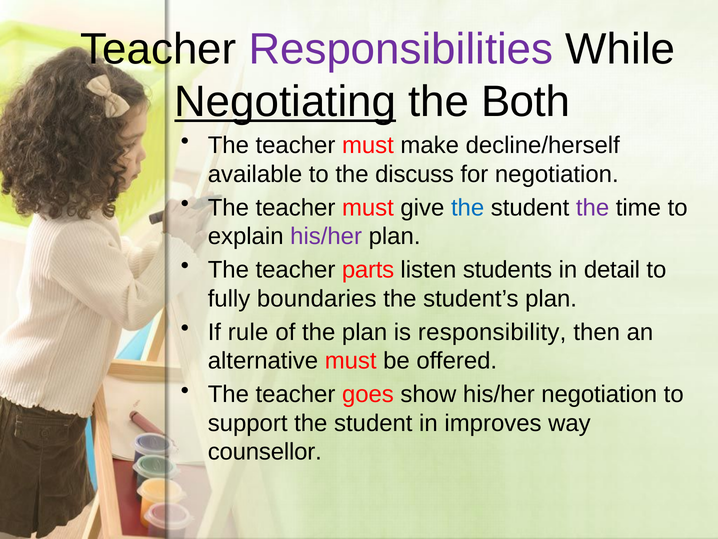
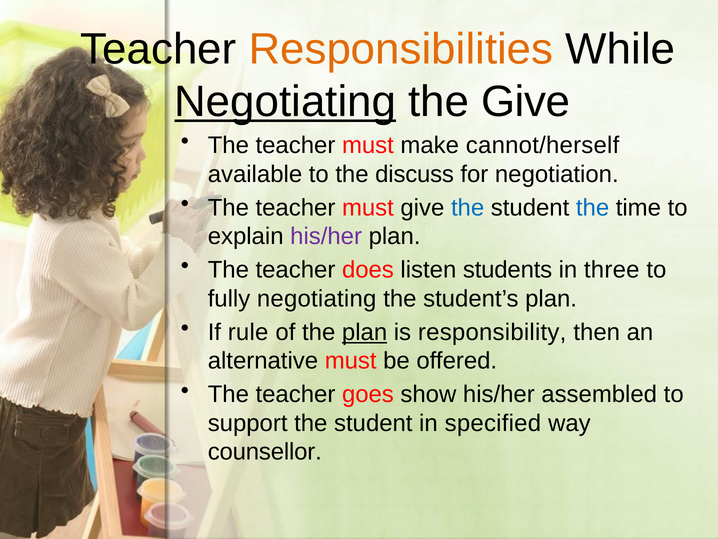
Responsibilities colour: purple -> orange
the Both: Both -> Give
decline/herself: decline/herself -> cannot/herself
the at (593, 207) colour: purple -> blue
parts: parts -> does
detail: detail -> three
fully boundaries: boundaries -> negotiating
plan at (365, 332) underline: none -> present
his/her negotiation: negotiation -> assembled
improves: improves -> specified
